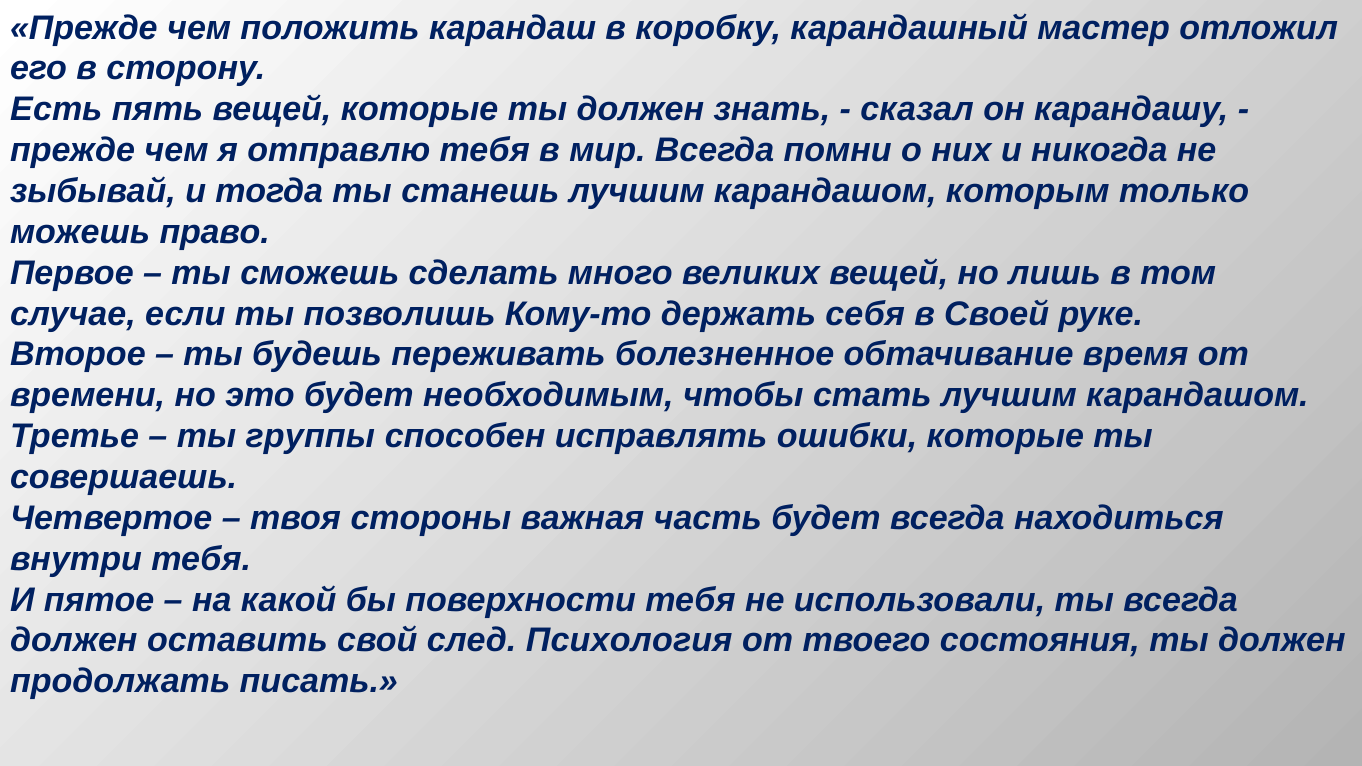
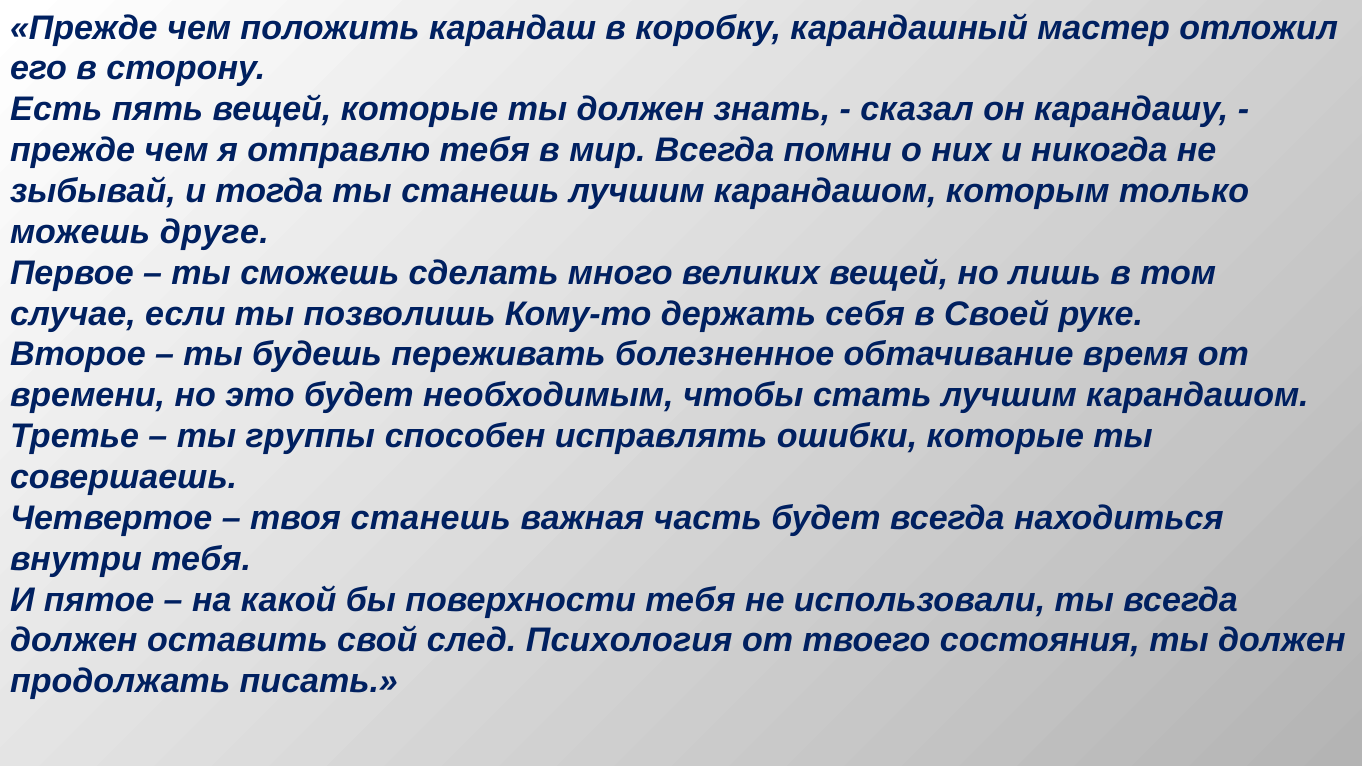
право: право -> друге
твоя стороны: стороны -> станешь
